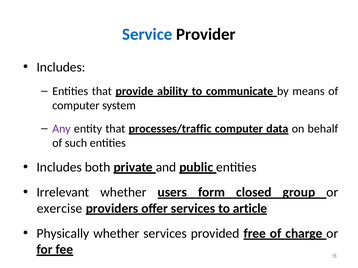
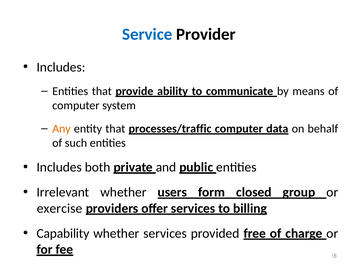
Any colour: purple -> orange
article: article -> billing
Physically: Physically -> Capability
